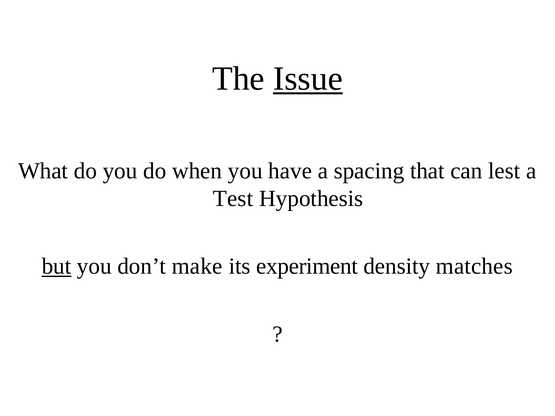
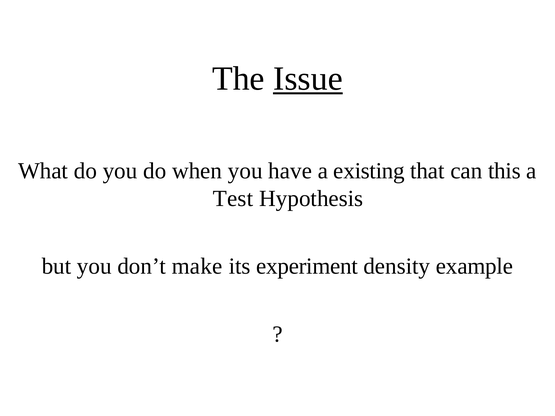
spacing: spacing -> existing
lest: lest -> this
but underline: present -> none
matches: matches -> example
